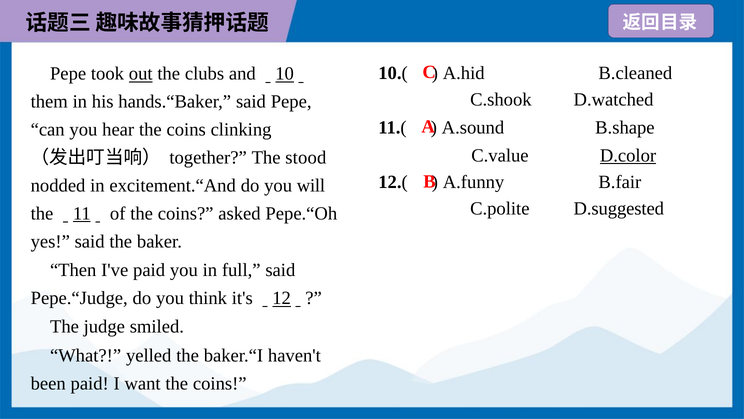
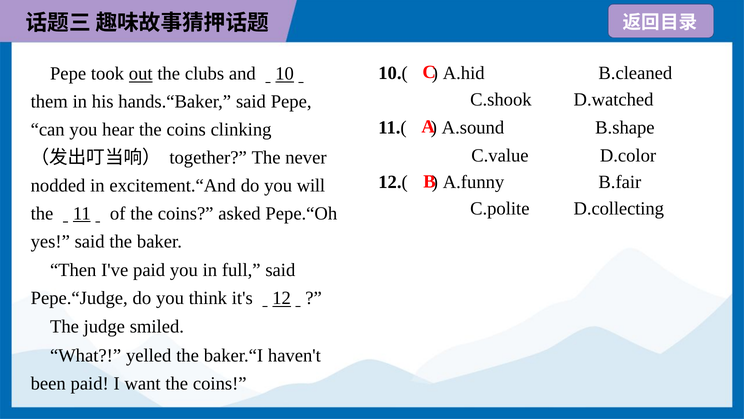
D.color underline: present -> none
stood: stood -> never
D.suggested: D.suggested -> D.collecting
